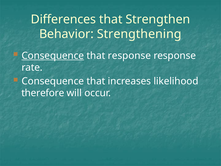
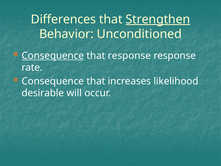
Strengthen underline: none -> present
Strengthening: Strengthening -> Unconditioned
therefore: therefore -> desirable
